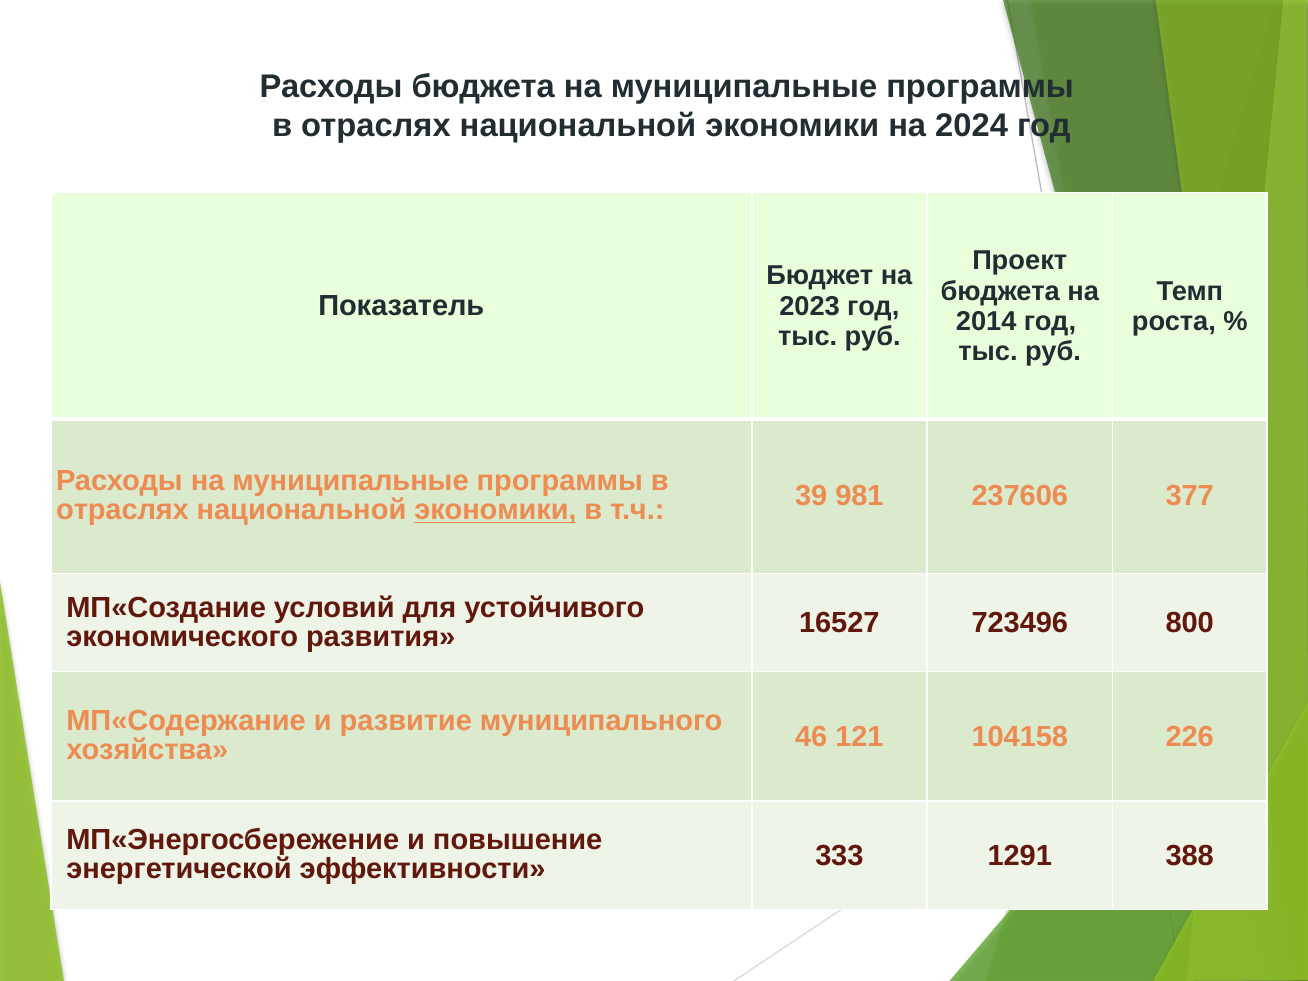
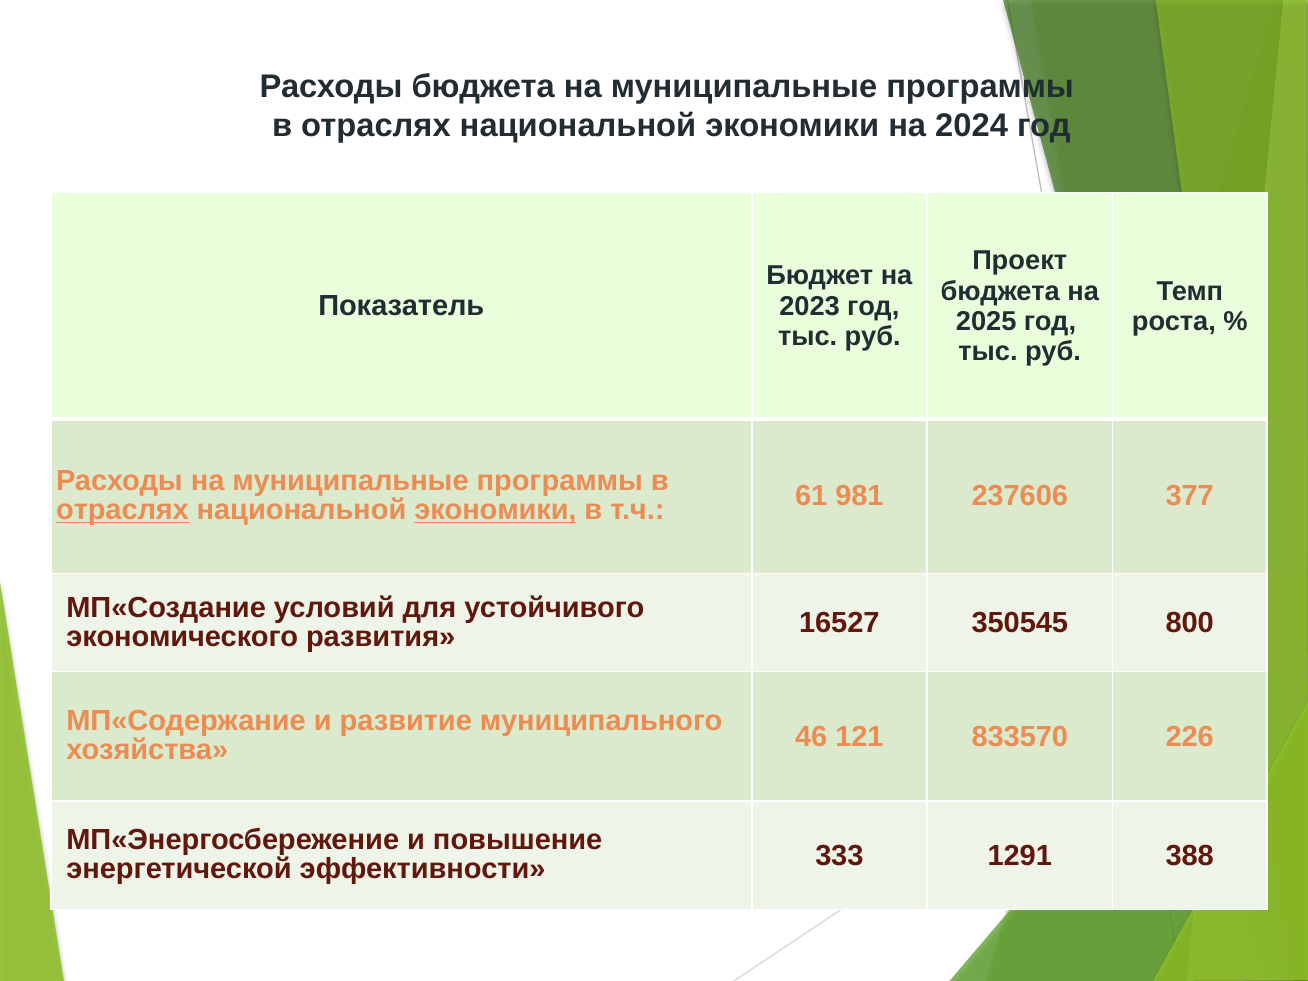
2014: 2014 -> 2025
отраслях at (123, 510) underline: none -> present
39: 39 -> 61
723496: 723496 -> 350545
104158: 104158 -> 833570
